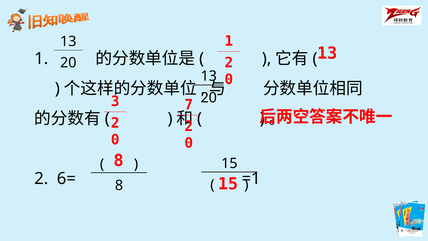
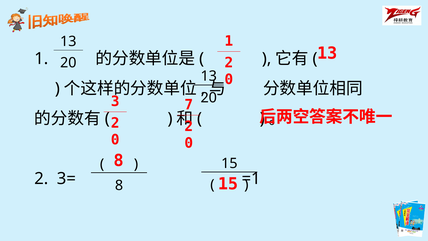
6=: 6= -> 3=
